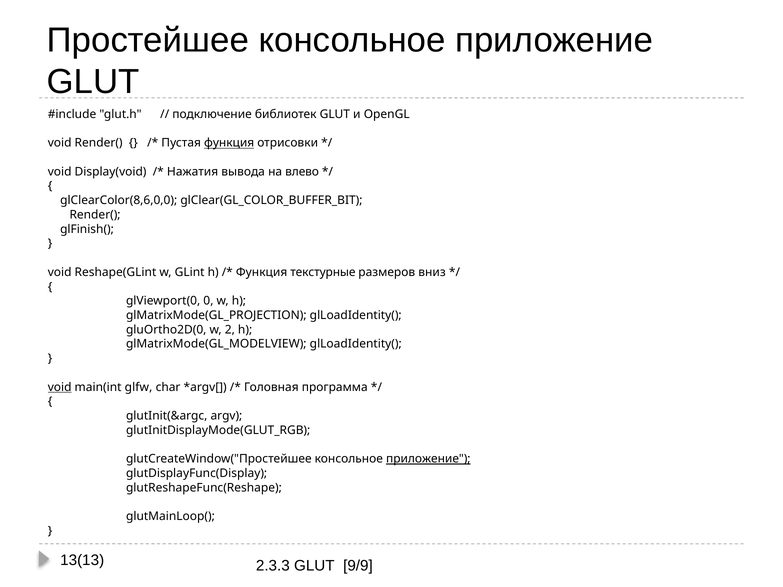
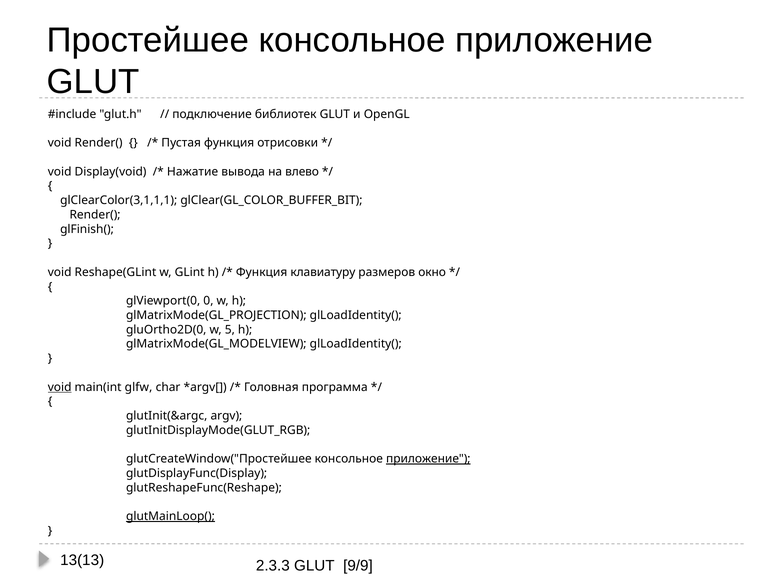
функция at (229, 143) underline: present -> none
Нажатия: Нажатия -> Нажатие
glClearColor(8,6,0,0: glClearColor(8,6,0,0 -> glClearColor(3,1,1,1
текстурные: текстурные -> клавиатуру
вниз: вниз -> окно
2: 2 -> 5
glutMainLoop( underline: none -> present
